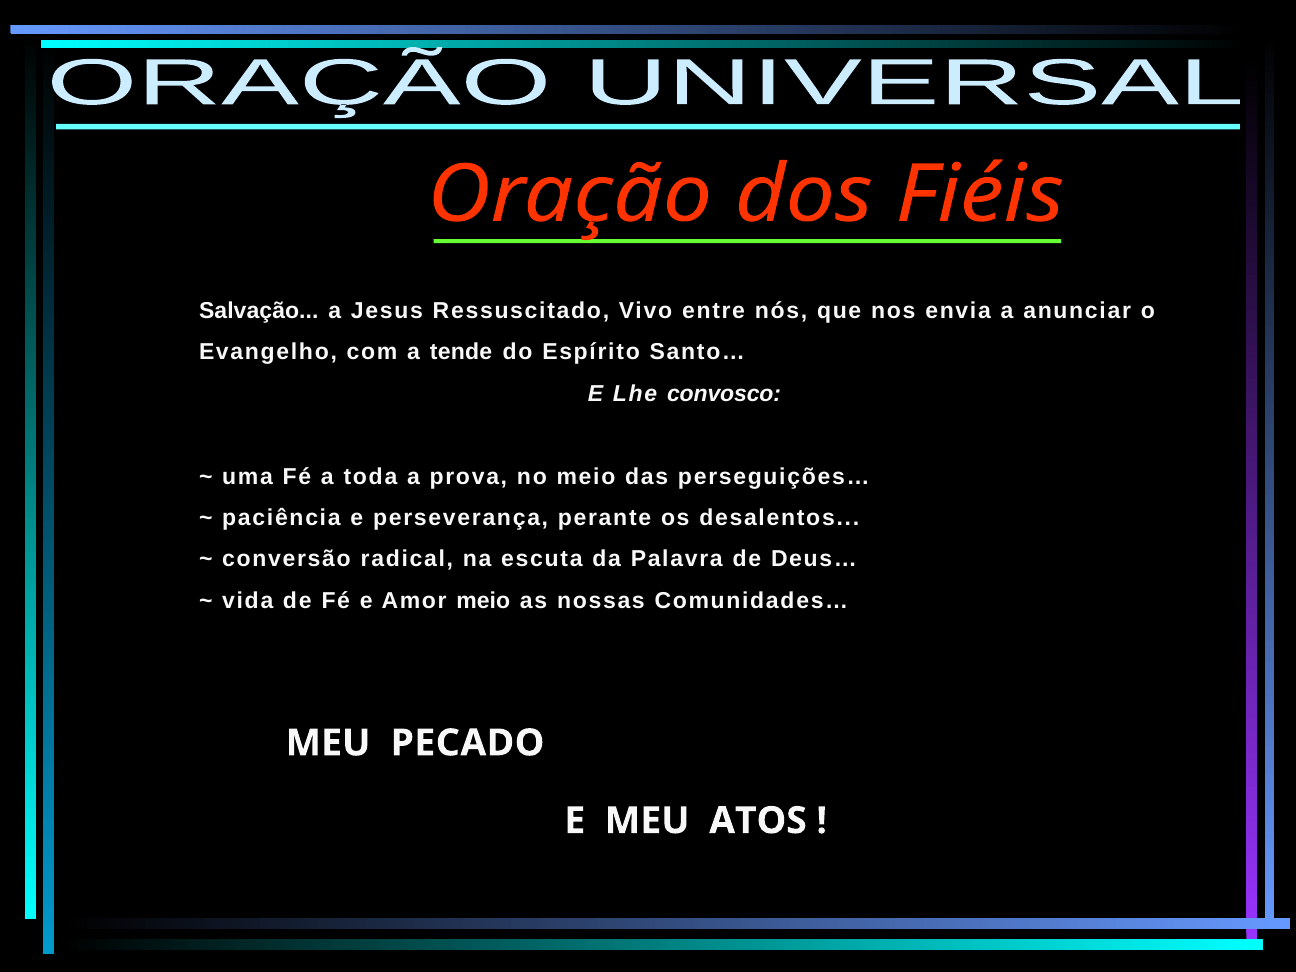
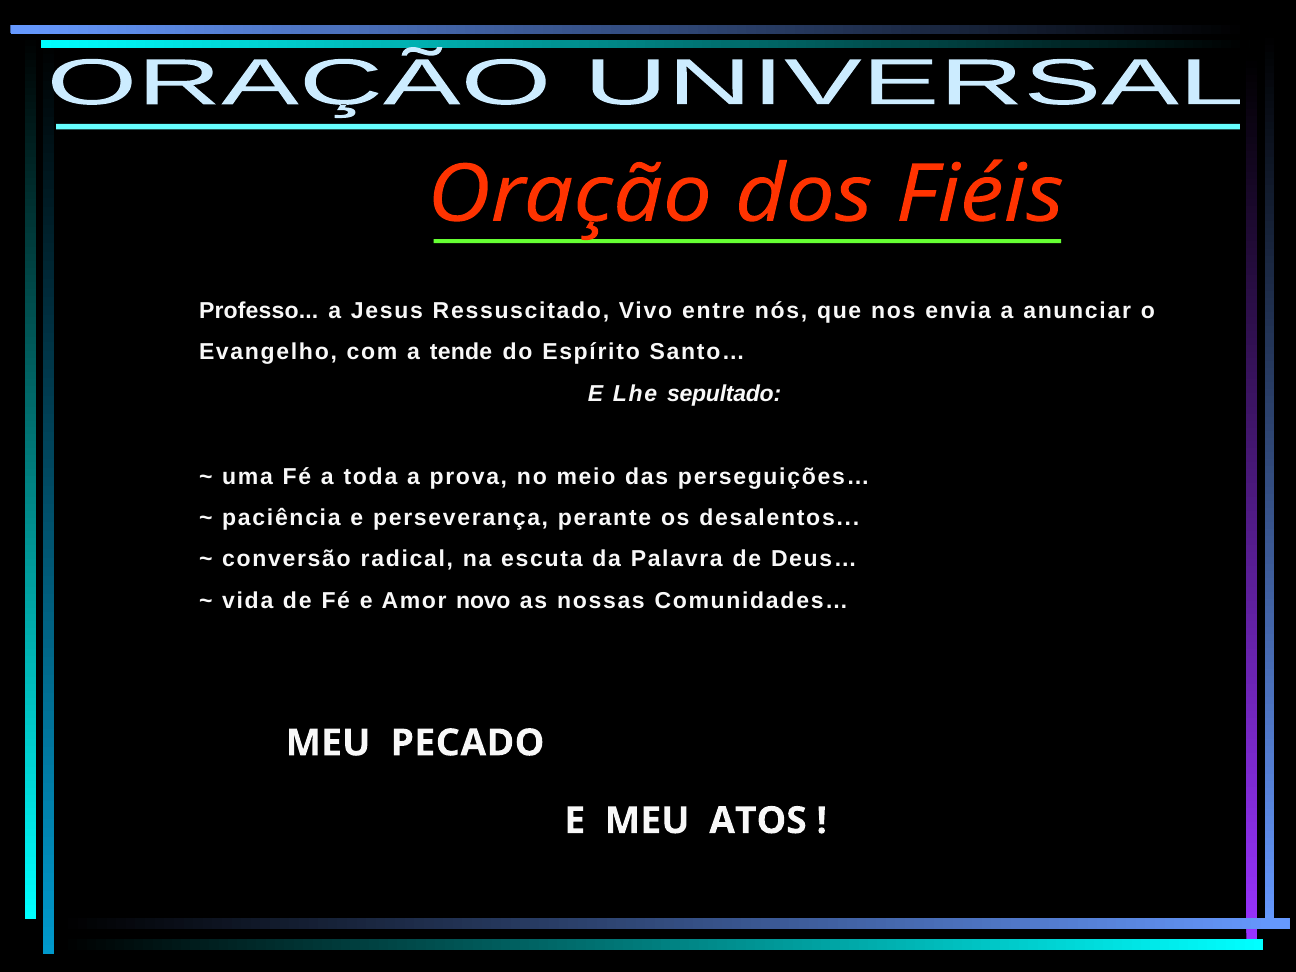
Salvação: Salvação -> Professo
convosco: convosco -> sepultado
Amor meio: meio -> novo
